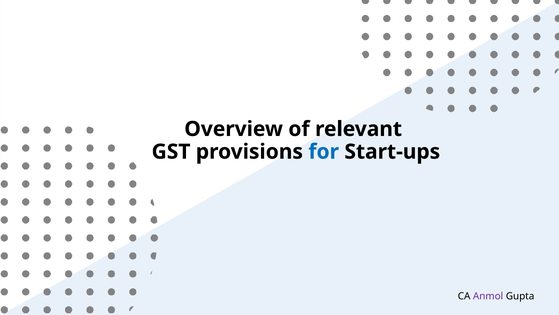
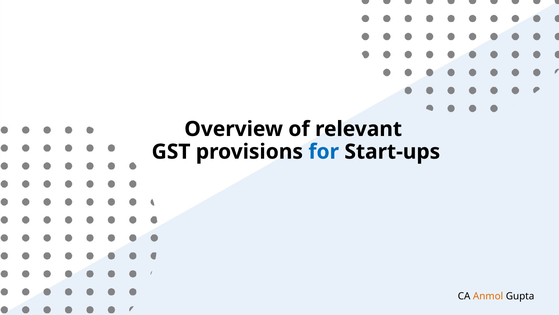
Anmol colour: purple -> orange
